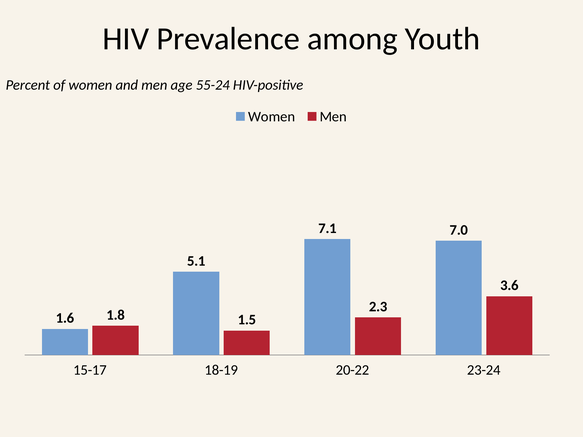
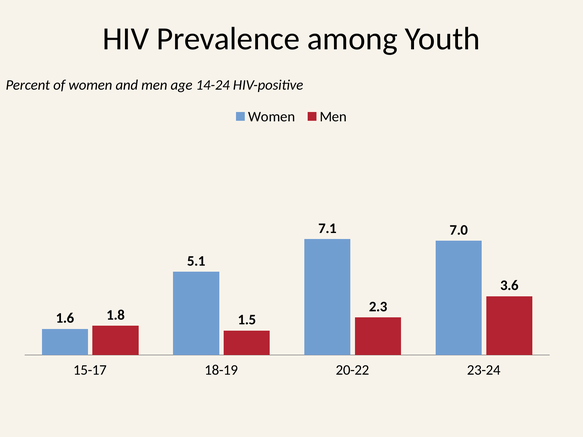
55-24: 55-24 -> 14-24
